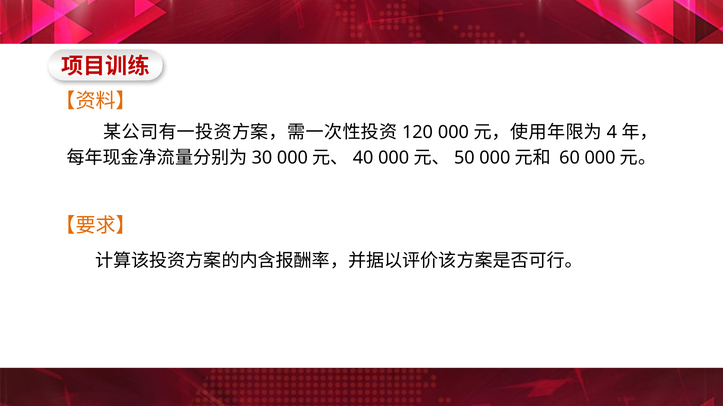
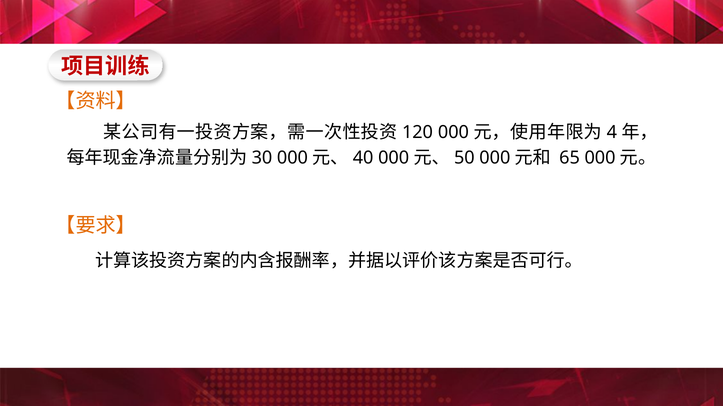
60: 60 -> 65
